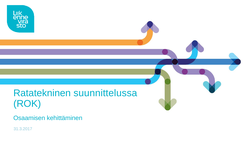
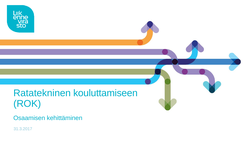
suunnittelussa: suunnittelussa -> kouluttamiseen
